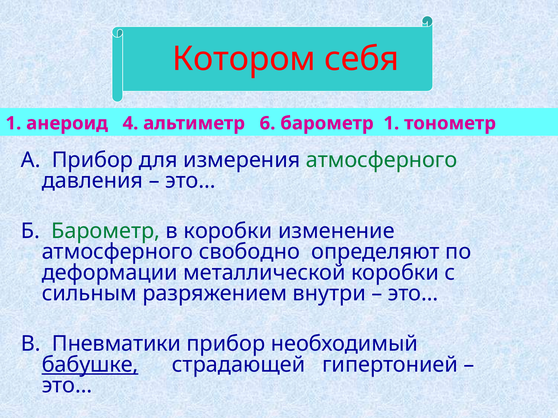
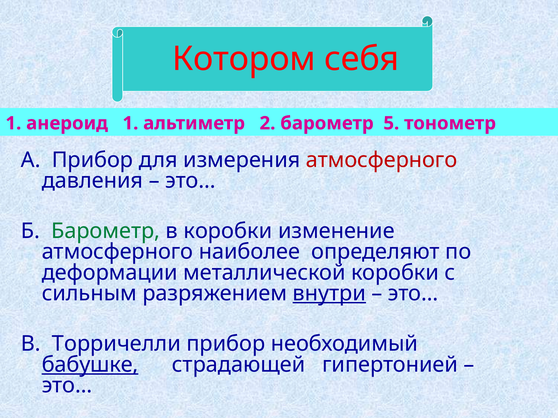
анероид 4: 4 -> 1
6: 6 -> 2
барометр 1: 1 -> 5
атмосферного at (382, 160) colour: green -> red
свободно: свободно -> наиболее
внутри underline: none -> present
Пневматики: Пневматики -> Торричелли
